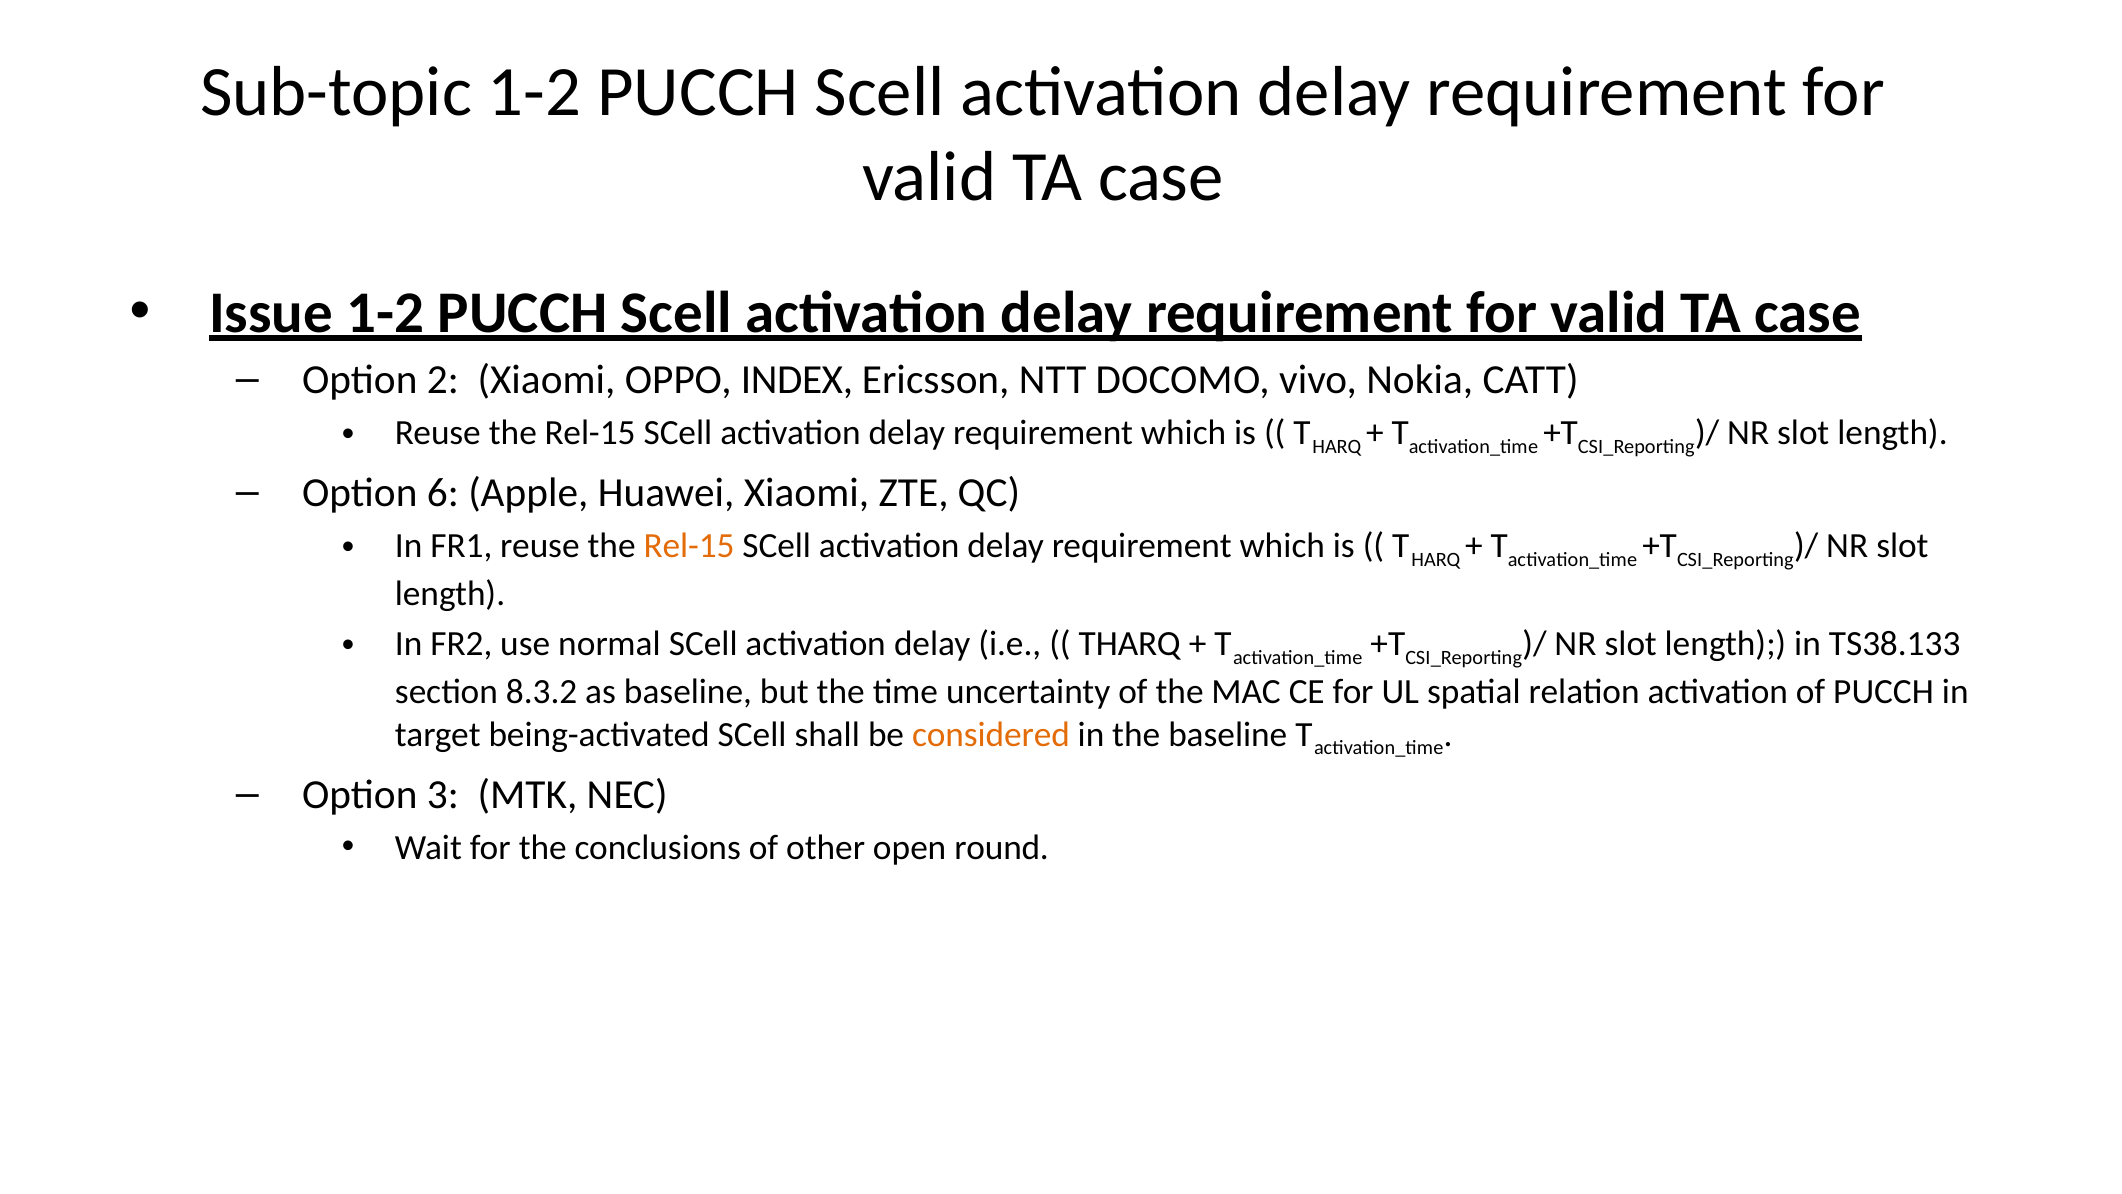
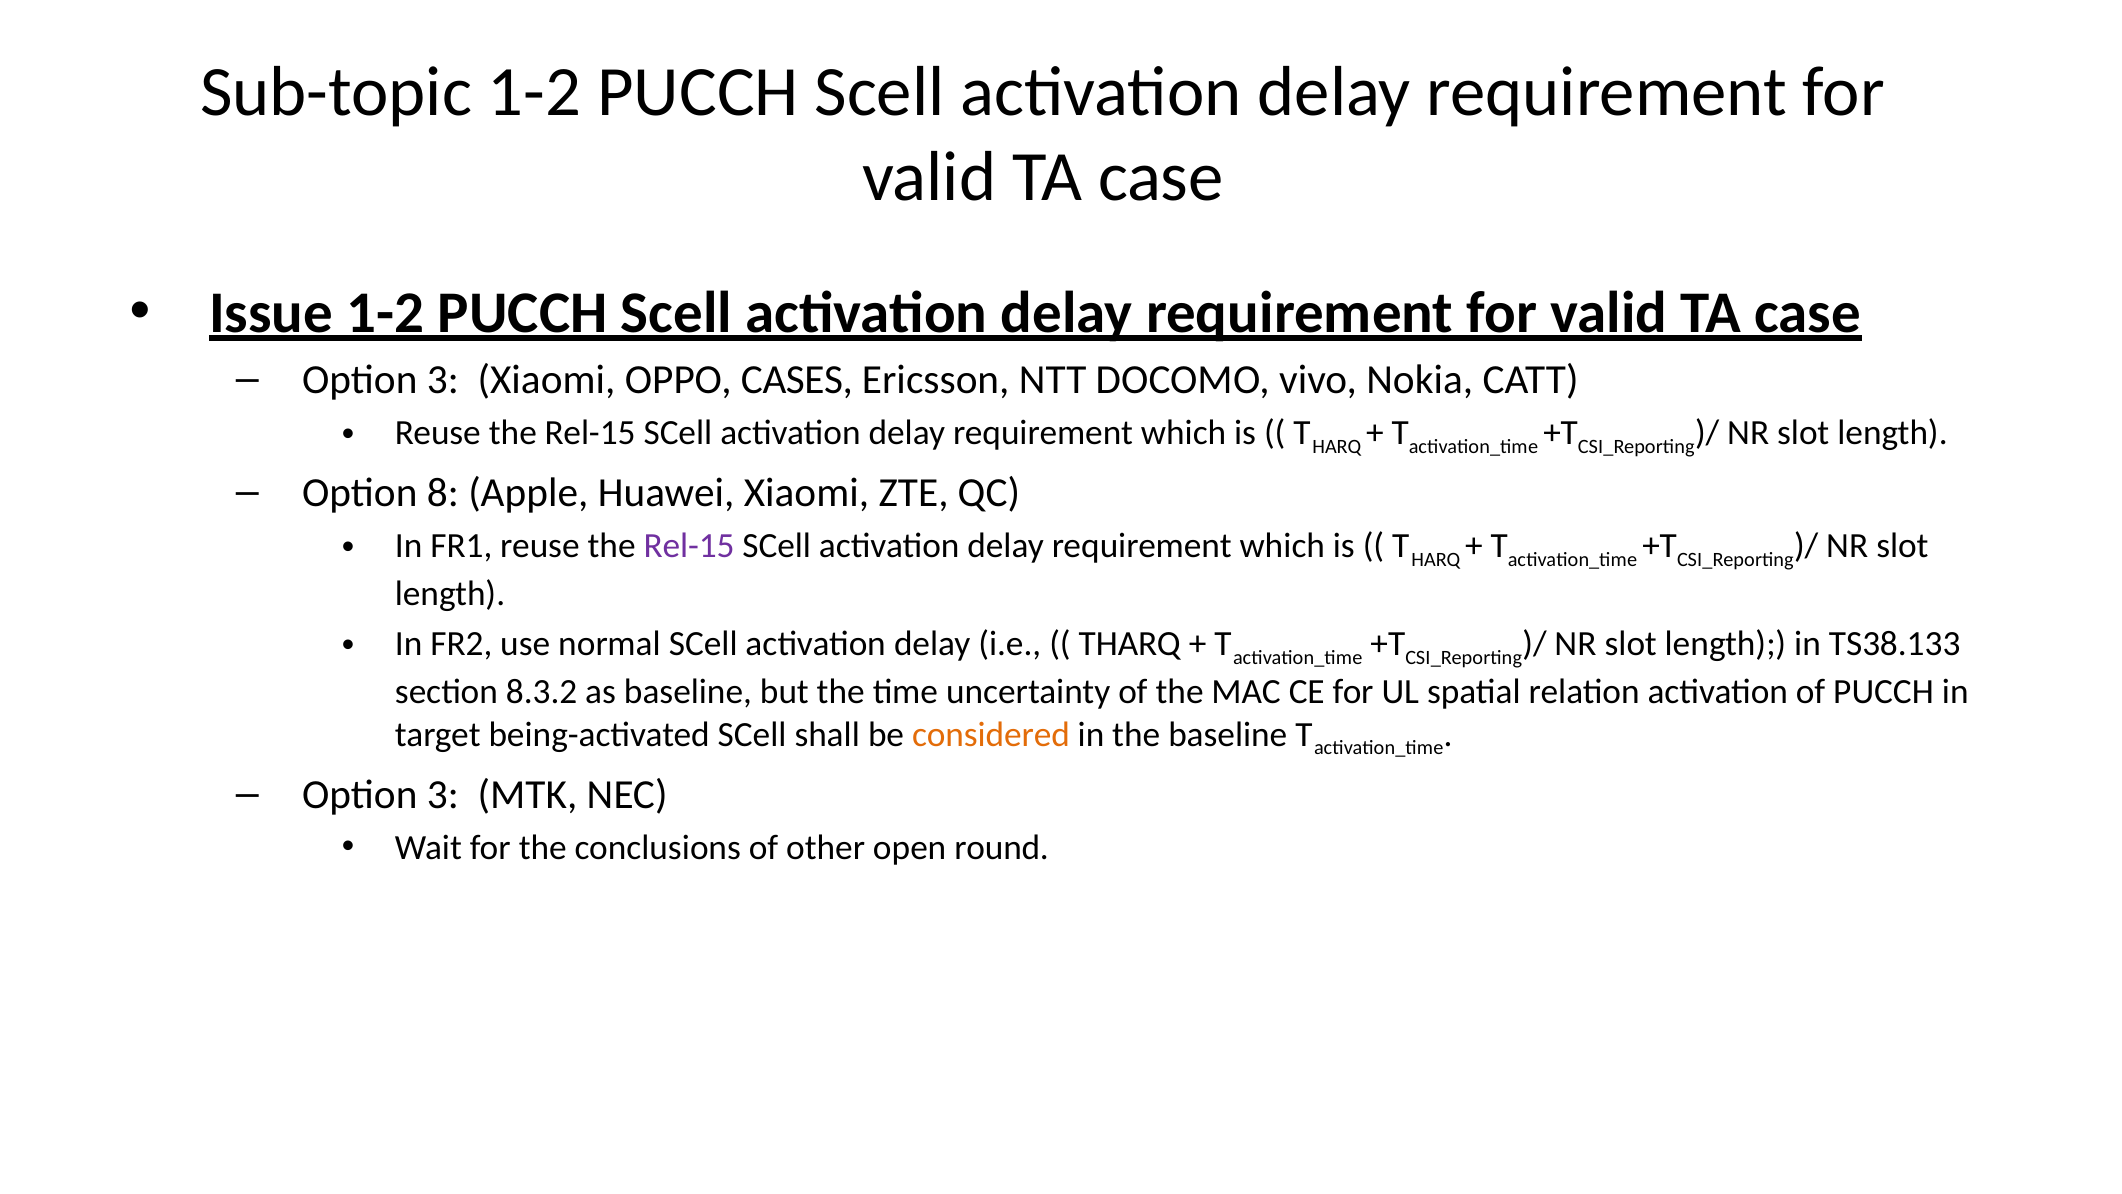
2 at (443, 380): 2 -> 3
INDEX: INDEX -> CASES
6: 6 -> 8
Rel-15 at (689, 546) colour: orange -> purple
